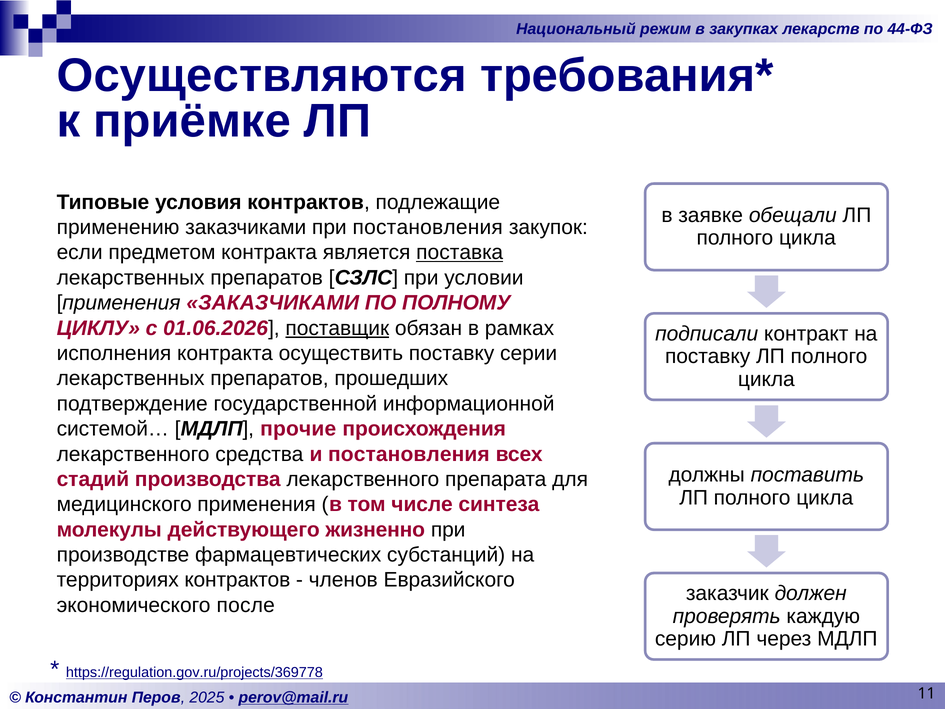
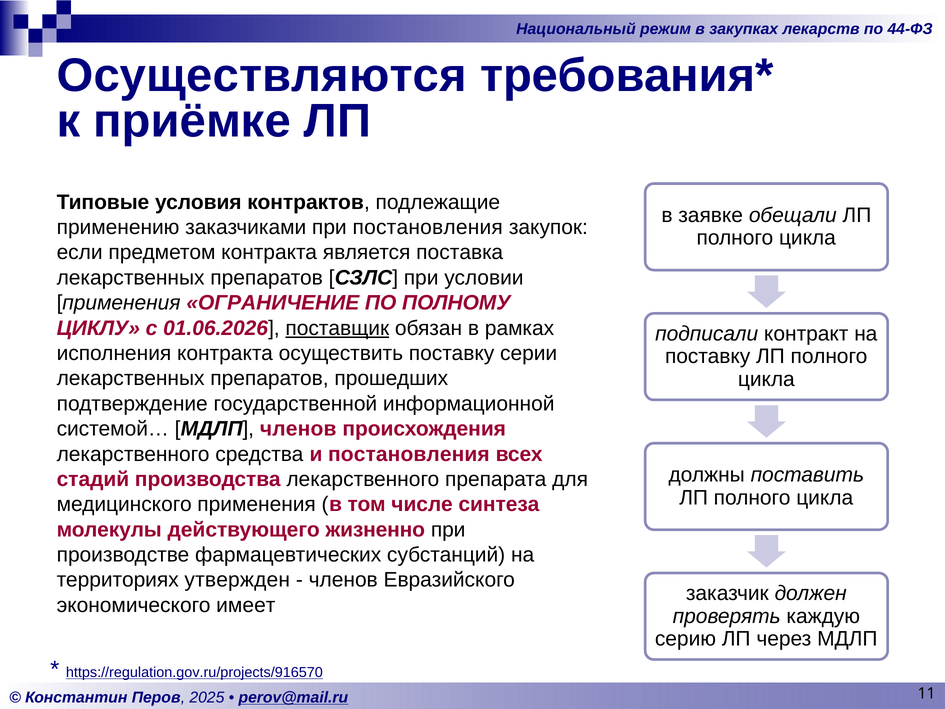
поставка underline: present -> none
применения ЗАКАЗЧИКАМИ: ЗАКАЗЧИКАМИ -> ОГРАНИЧЕНИЕ
МДЛП прочие: прочие -> членов
территориях контрактов: контрактов -> утвержден
после: после -> имеет
https://regulation.gov.ru/projects/369778: https://regulation.gov.ru/projects/369778 -> https://regulation.gov.ru/projects/916570
